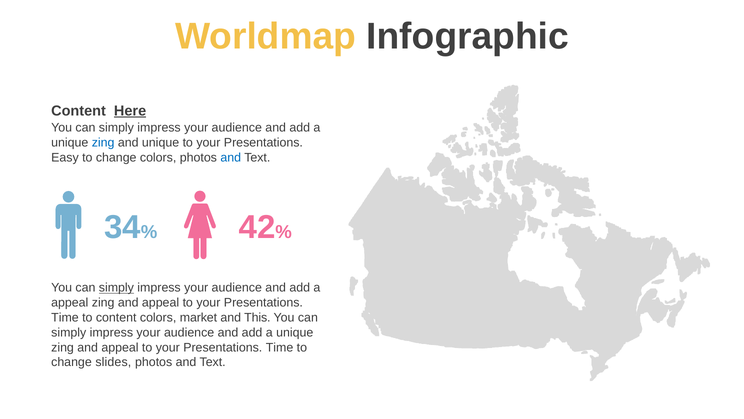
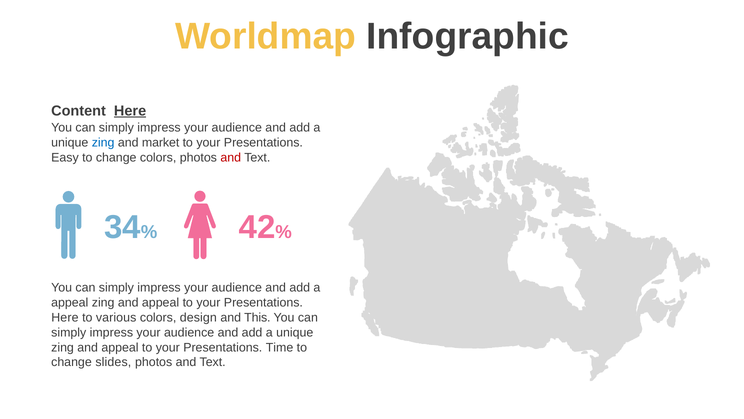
and unique: unique -> market
and at (231, 157) colour: blue -> red
simply at (116, 288) underline: present -> none
Time at (65, 317): Time -> Here
to content: content -> various
market: market -> design
